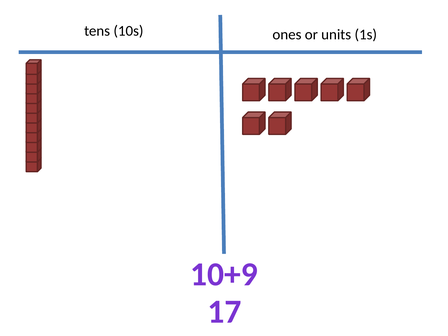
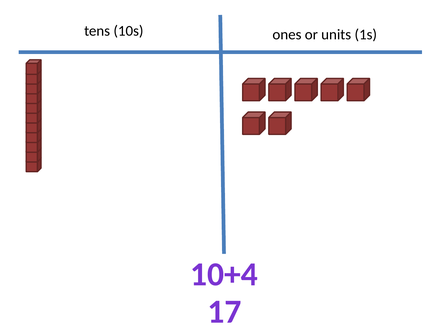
10+9: 10+9 -> 10+4
